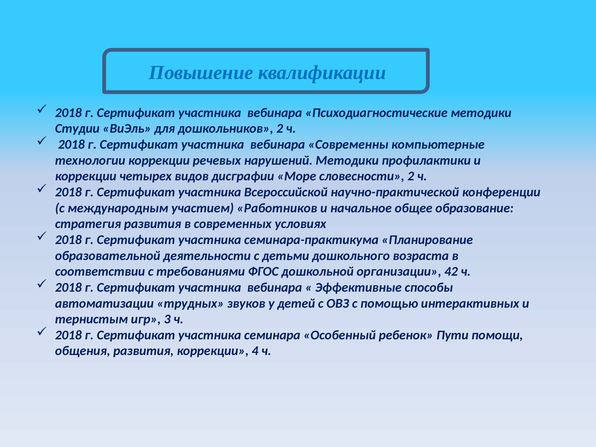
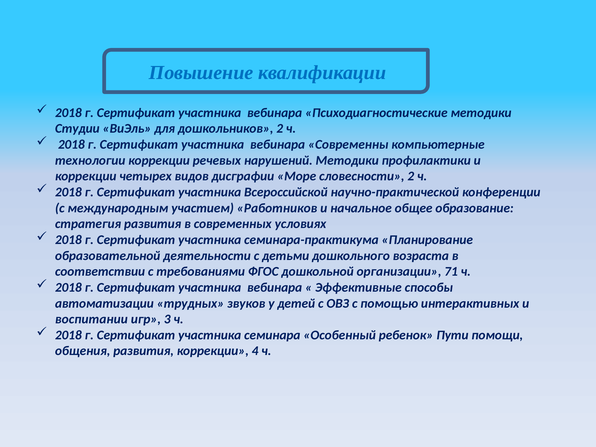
42: 42 -> 71
тернистым: тернистым -> воспитании
